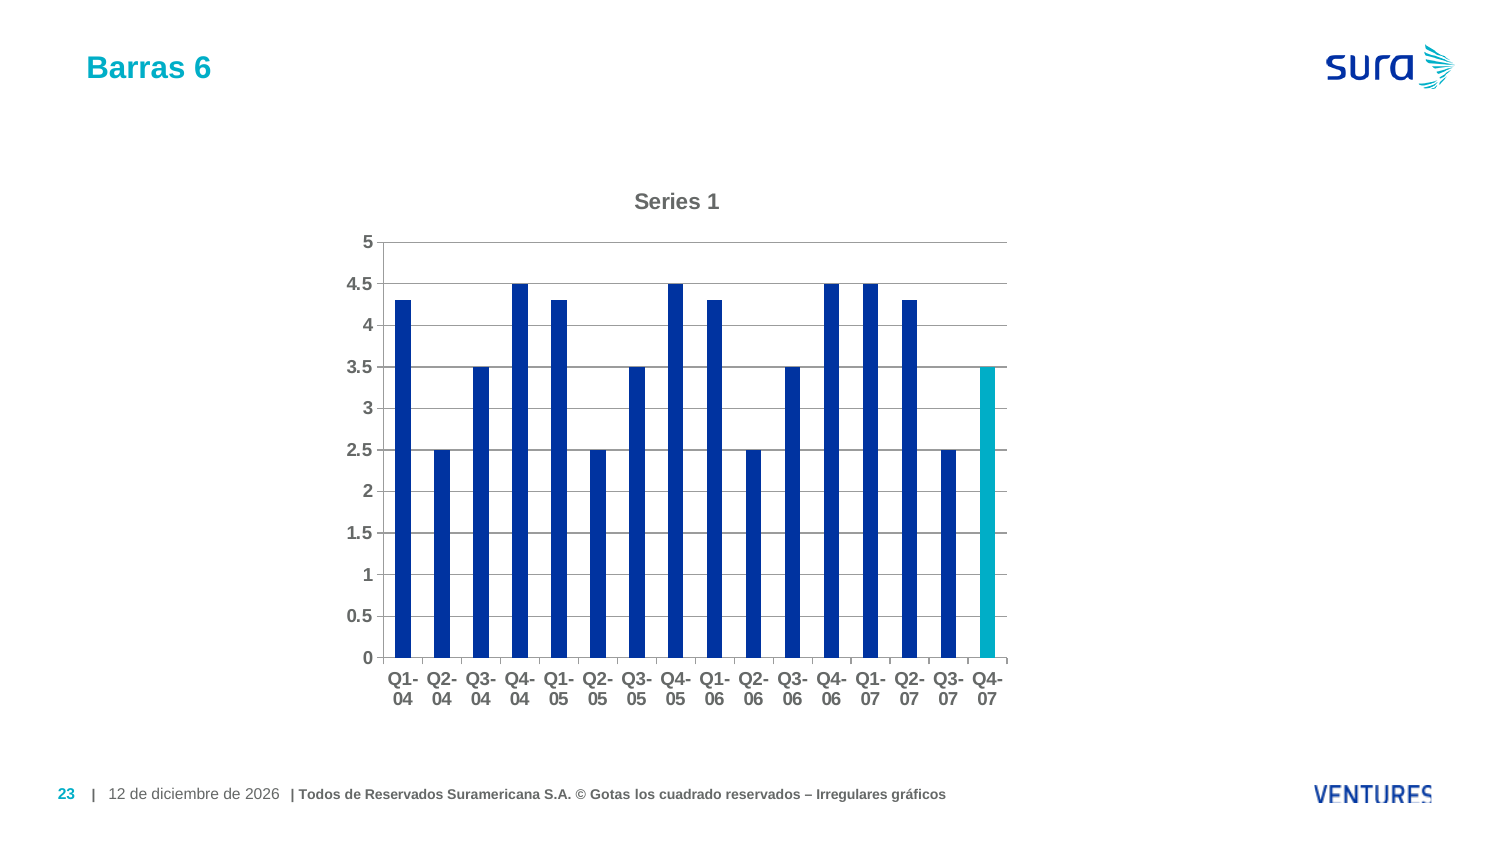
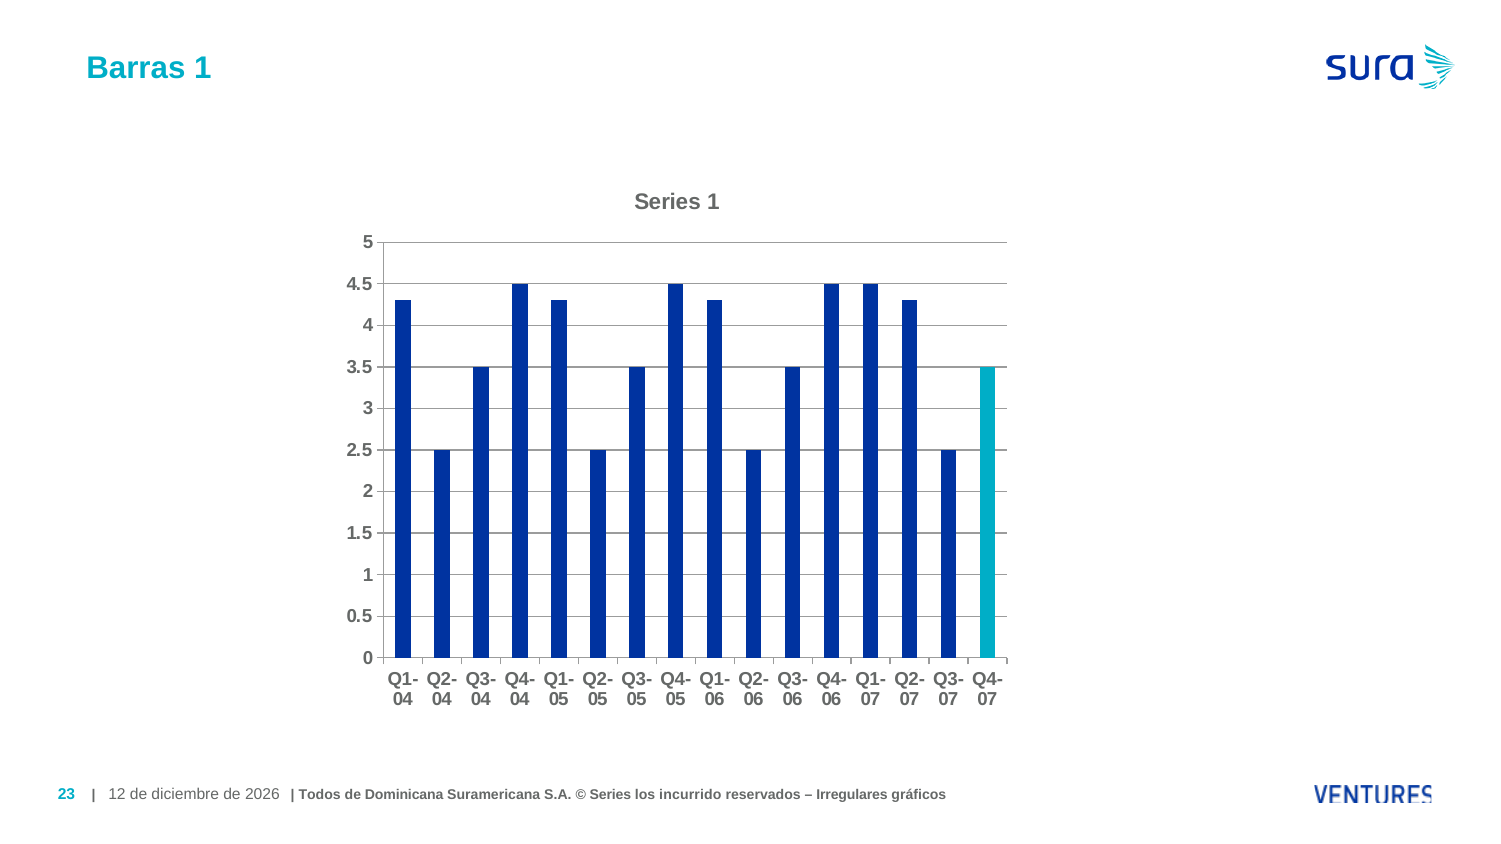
Barras 6: 6 -> 1
de Reservados: Reservados -> Dominicana
Gotas at (610, 796): Gotas -> Series
cuadrado: cuadrado -> incurrido
